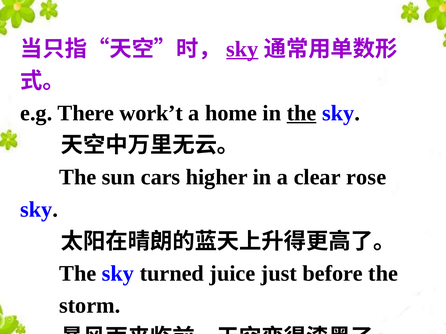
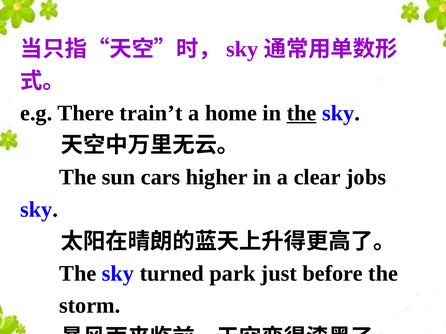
sky at (242, 49) underline: present -> none
work’t: work’t -> train’t
rose: rose -> jobs
juice: juice -> park
